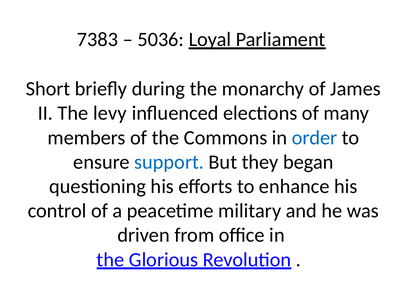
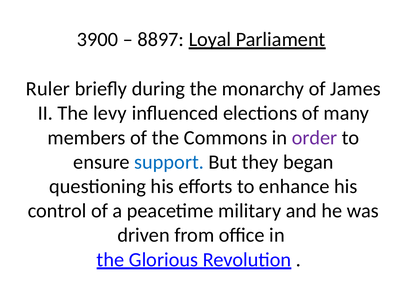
7383: 7383 -> 3900
5036: 5036 -> 8897
Short: Short -> Ruler
order colour: blue -> purple
